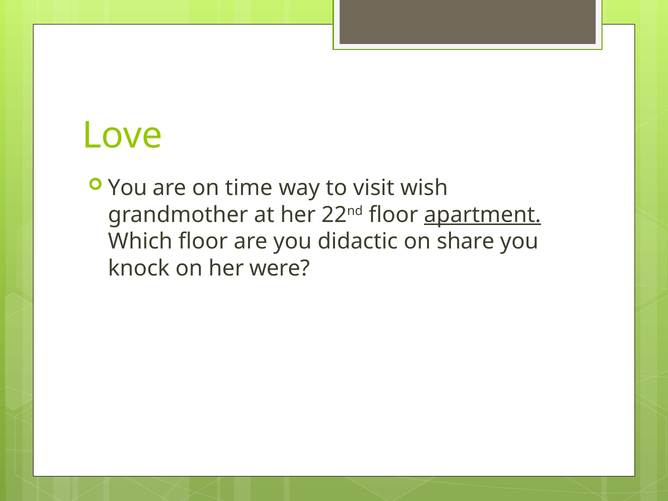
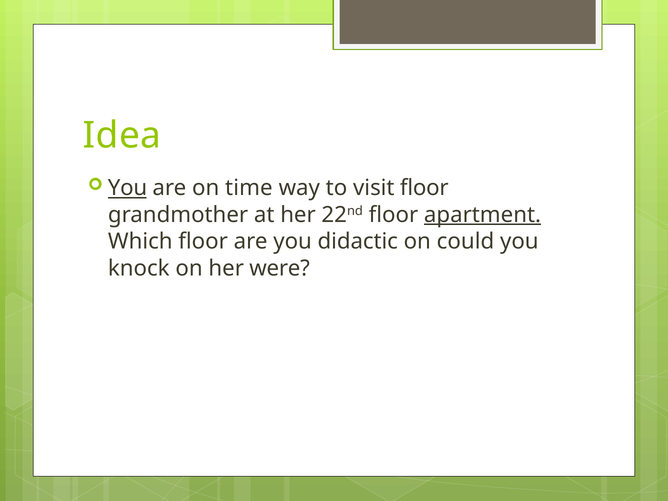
Love: Love -> Idea
You at (127, 188) underline: none -> present
visit wish: wish -> floor
share: share -> could
